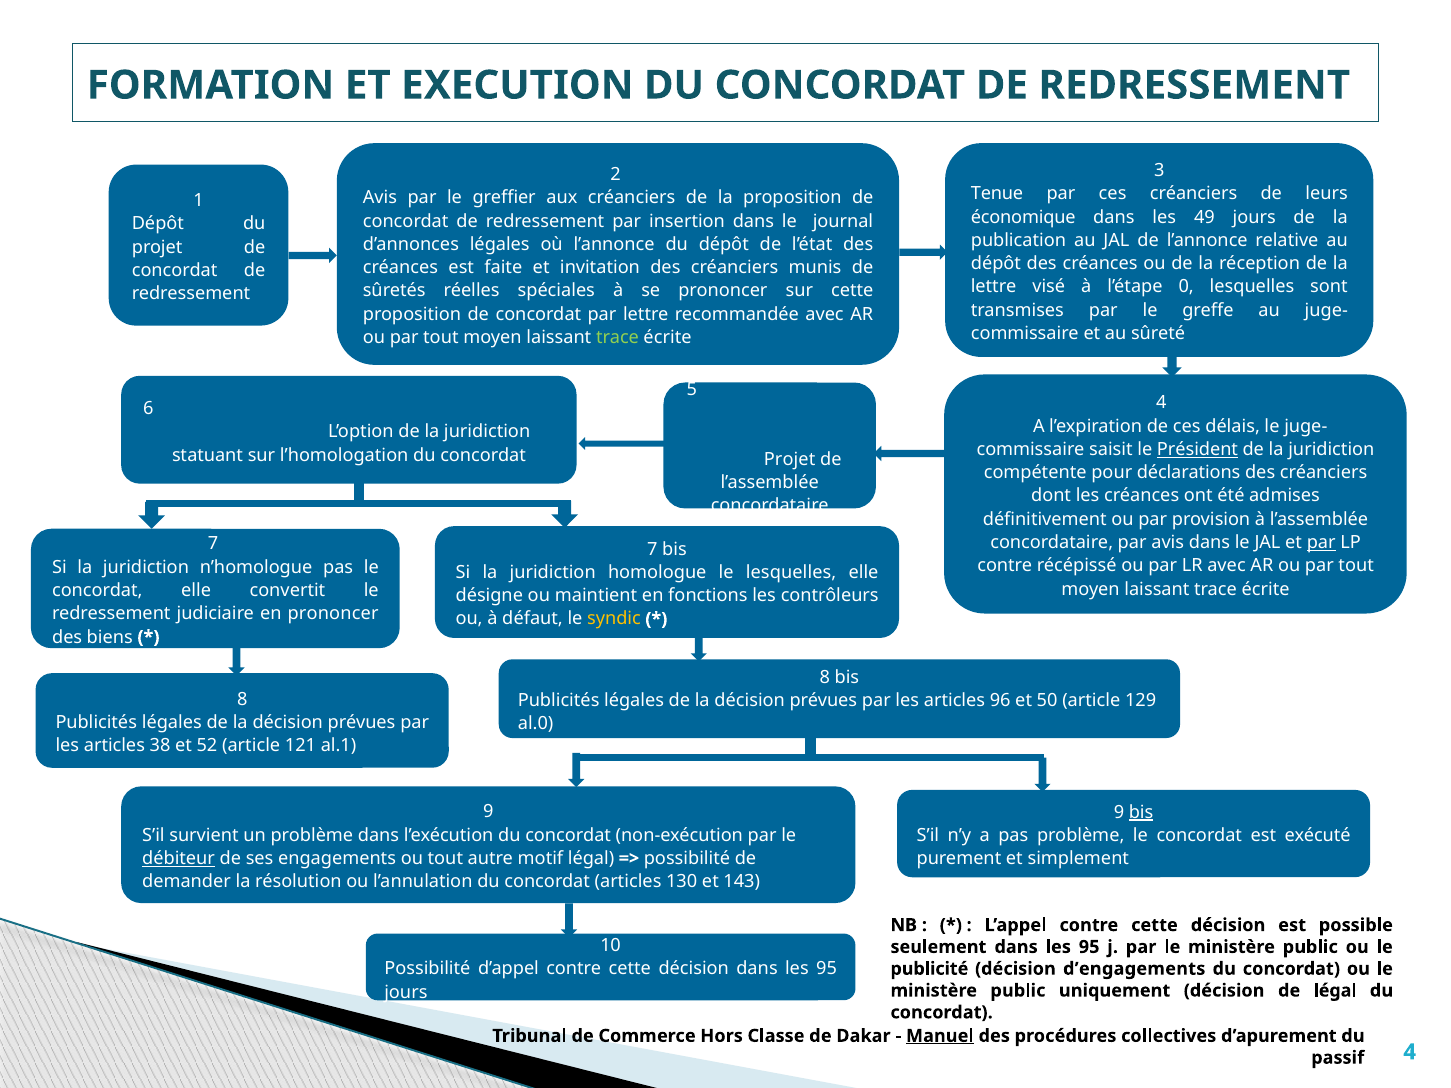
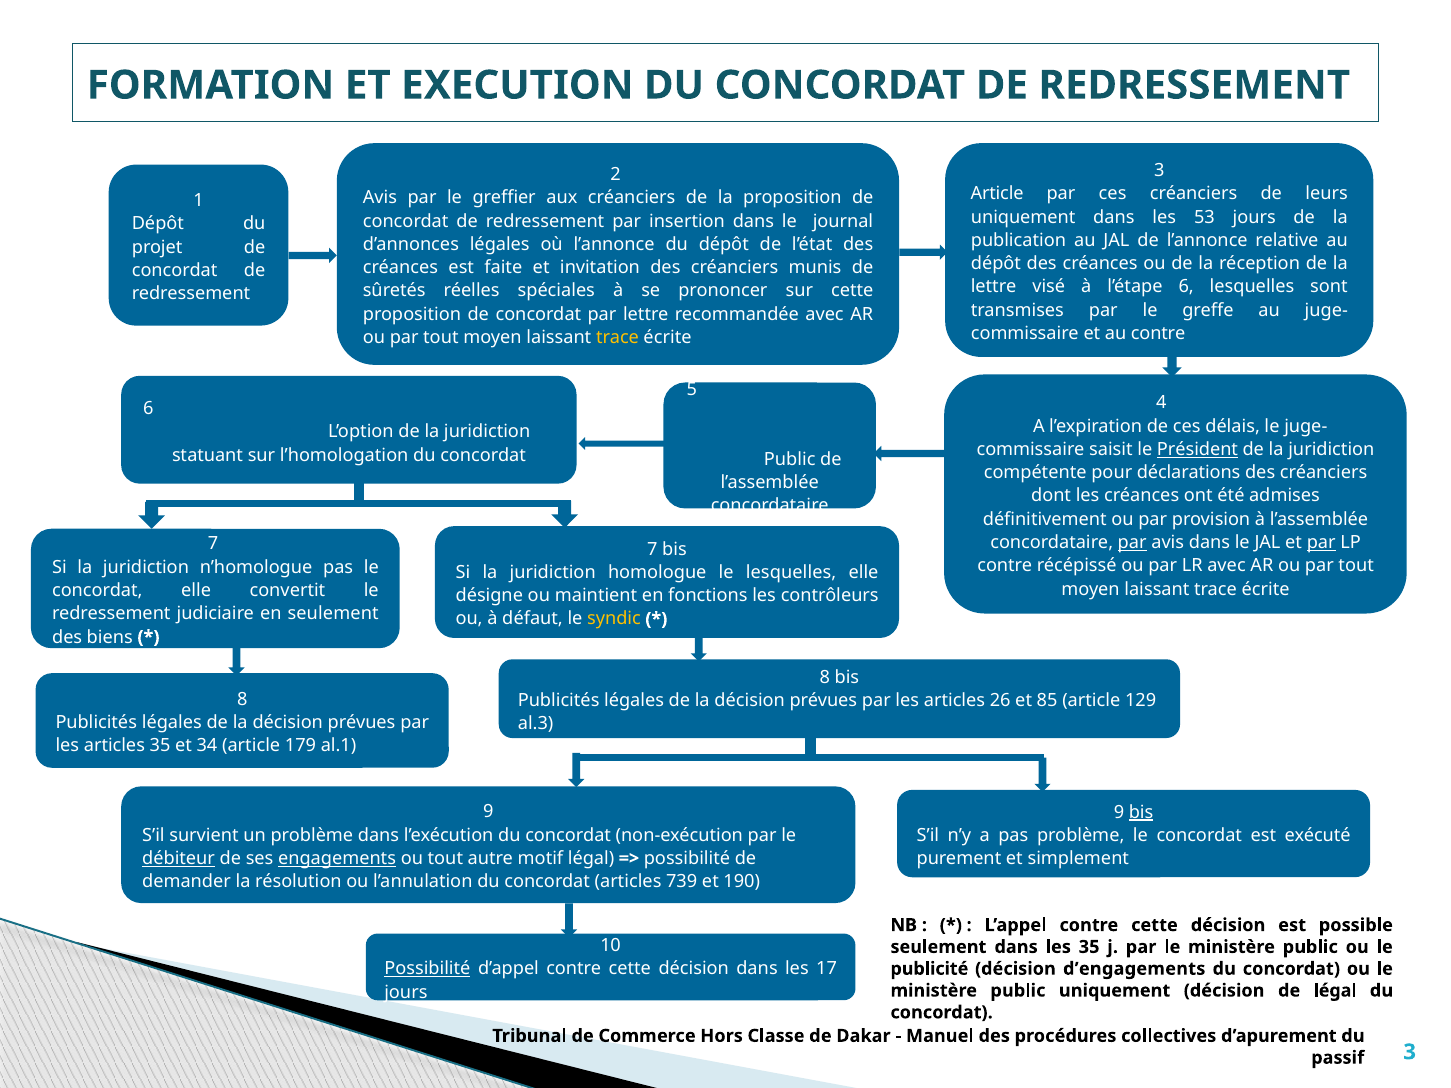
Tenue at (997, 194): Tenue -> Article
économique at (1023, 217): économique -> uniquement
49: 49 -> 53
l’étape 0: 0 -> 6
au sûreté: sûreté -> contre
trace at (617, 338) colour: light green -> yellow
Projet at (790, 459): Projet -> Public
par at (1132, 543) underline: none -> present
en prononcer: prononcer -> seulement
96: 96 -> 26
50: 50 -> 85
al.0: al.0 -> al.3
articles 38: 38 -> 35
52: 52 -> 34
121: 121 -> 179
engagements underline: none -> present
130: 130 -> 739
143: 143 -> 190
seulement dans les 95: 95 -> 35
Possibilité at (427, 969) underline: none -> present
décision dans les 95: 95 -> 17
Manuel underline: present -> none
passif 4: 4 -> 3
